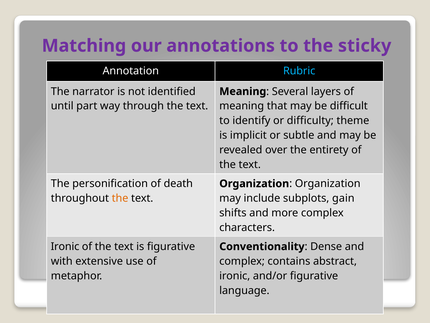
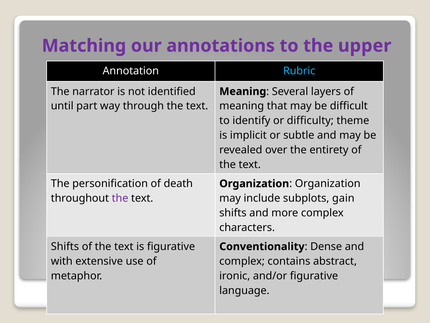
sticky: sticky -> upper
the at (120, 198) colour: orange -> purple
Ironic at (65, 246): Ironic -> Shifts
